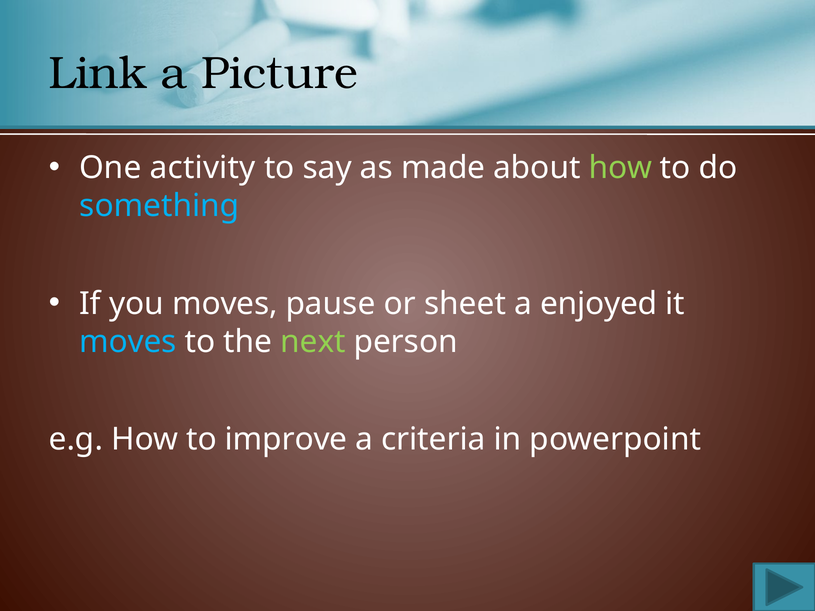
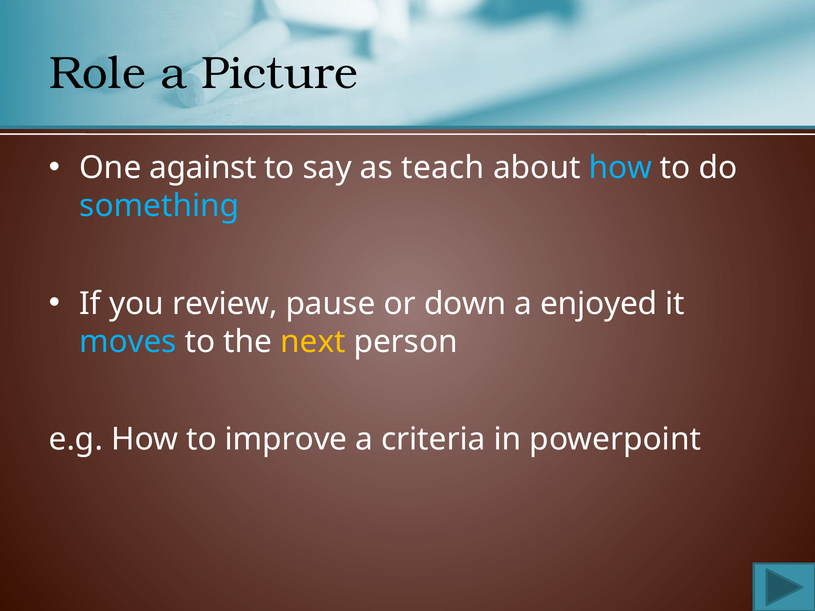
Link: Link -> Role
activity: activity -> against
made: made -> teach
how at (620, 168) colour: light green -> light blue
you moves: moves -> review
sheet: sheet -> down
next colour: light green -> yellow
